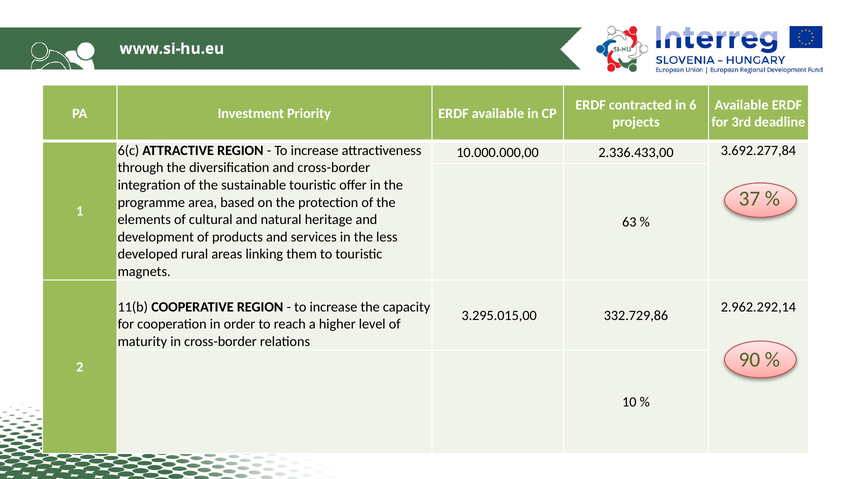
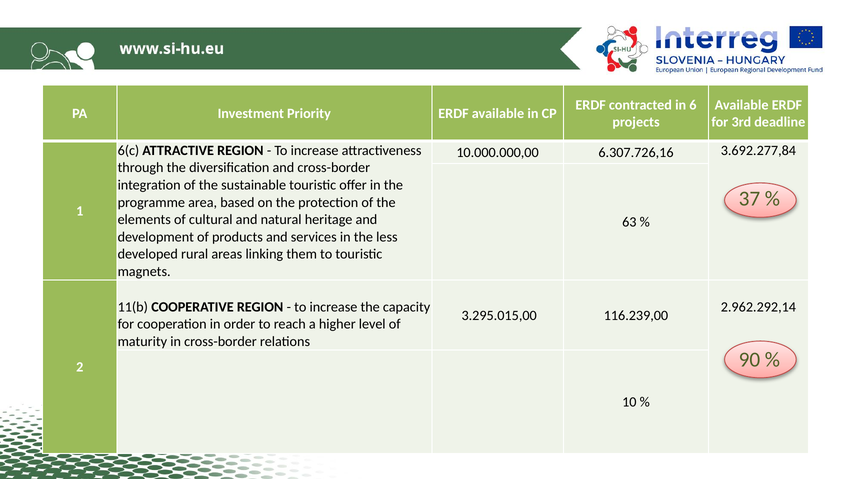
2.336.433,00: 2.336.433,00 -> 6.307.726,16
332.729,86: 332.729,86 -> 116.239,00
